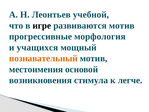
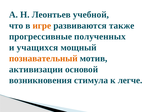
игре colour: black -> orange
развиваются мотив: мотив -> также
морфология: морфология -> полученных
местоимения: местоимения -> активизации
